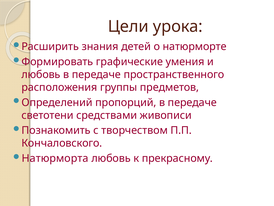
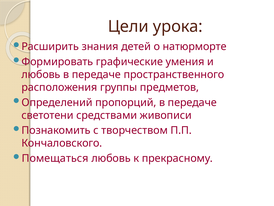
Натюрморта: Натюрморта -> Помещаться
